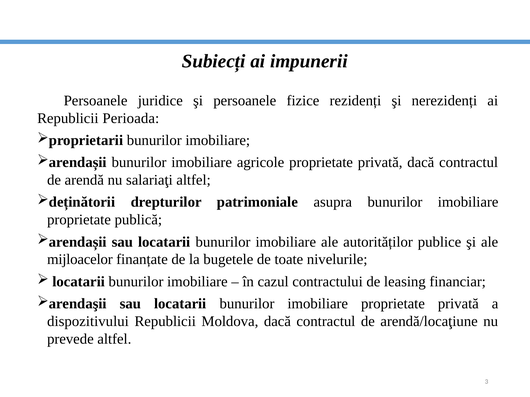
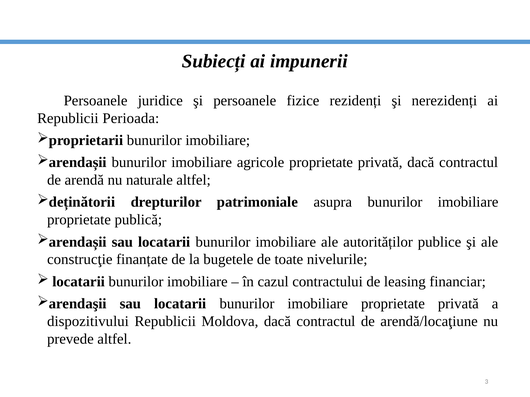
salariaţi: salariaţi -> naturale
mijloacelor: mijloacelor -> construcţie
